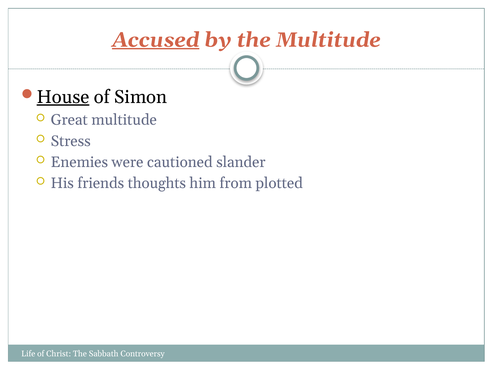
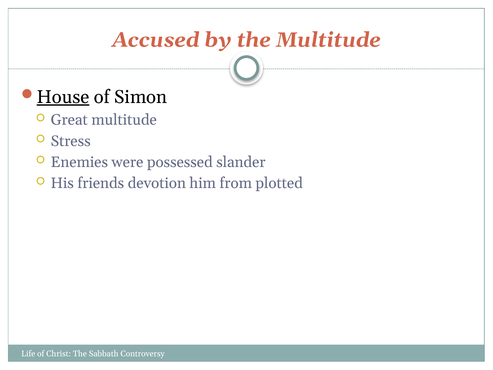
Accused underline: present -> none
cautioned: cautioned -> possessed
thoughts: thoughts -> devotion
